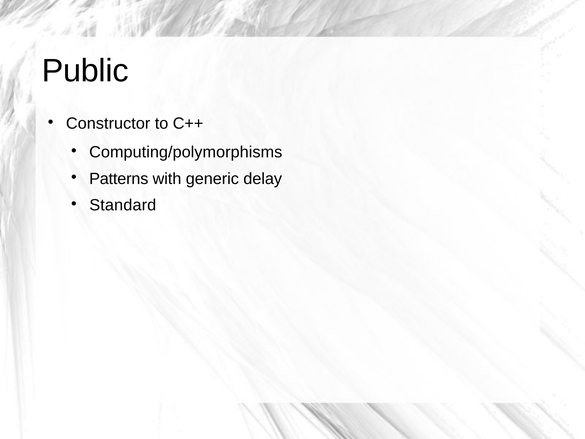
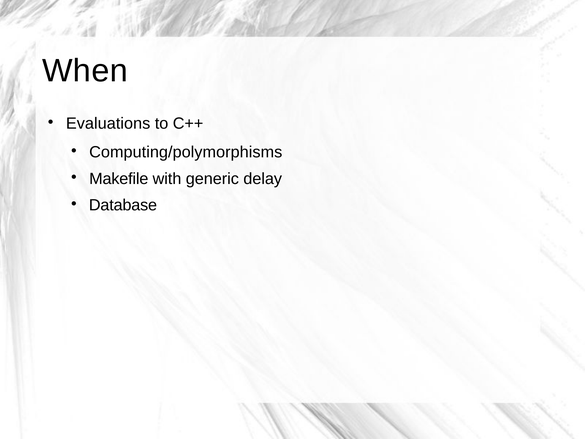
Public: Public -> When
Constructor: Constructor -> Evaluations
Patterns: Patterns -> Makefile
Standard: Standard -> Database
